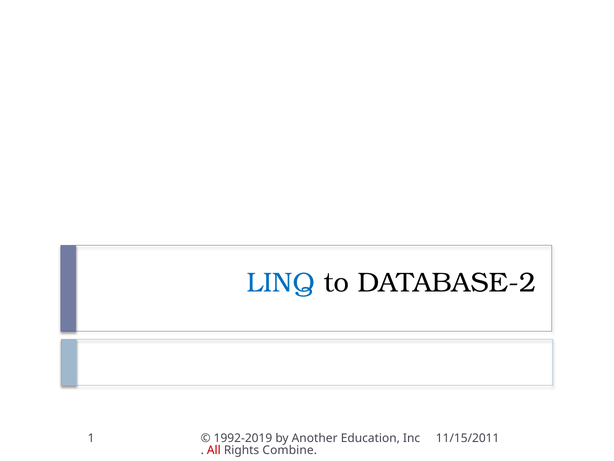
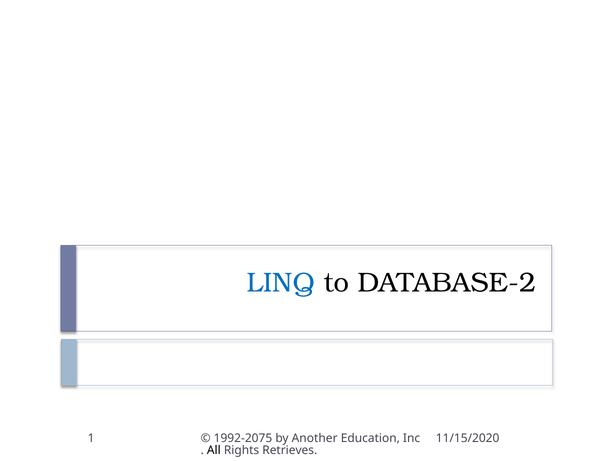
1992-2019: 1992-2019 -> 1992-2075
11/15/2011: 11/15/2011 -> 11/15/2020
All colour: red -> black
Combine: Combine -> Retrieves
